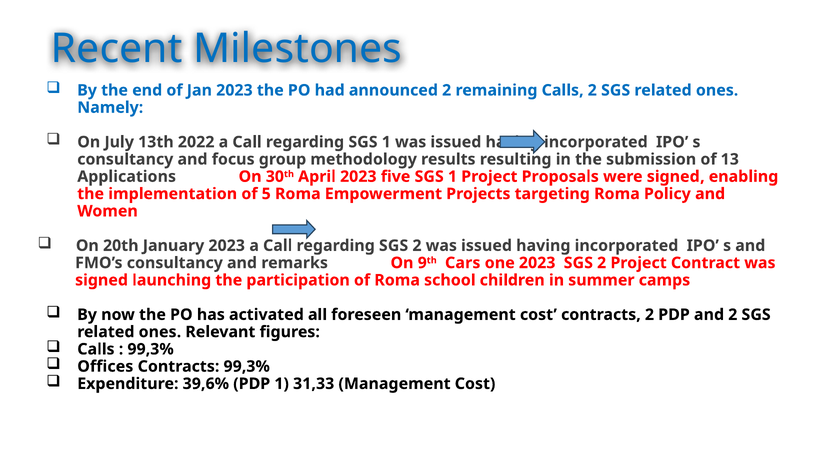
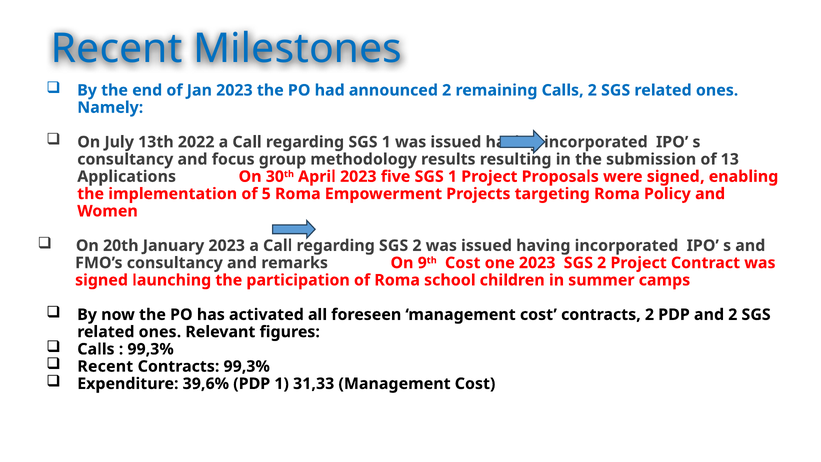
9th Cars: Cars -> Cost
Offices at (105, 366): Offices -> Recent
